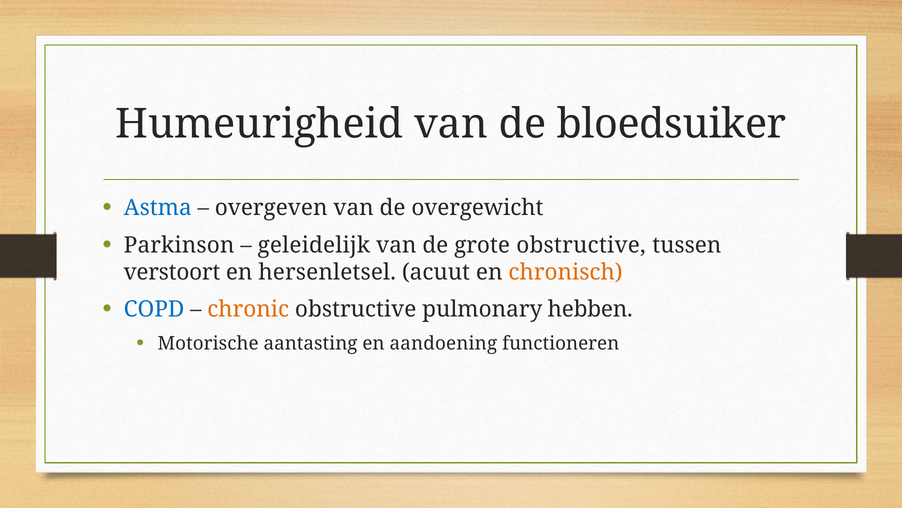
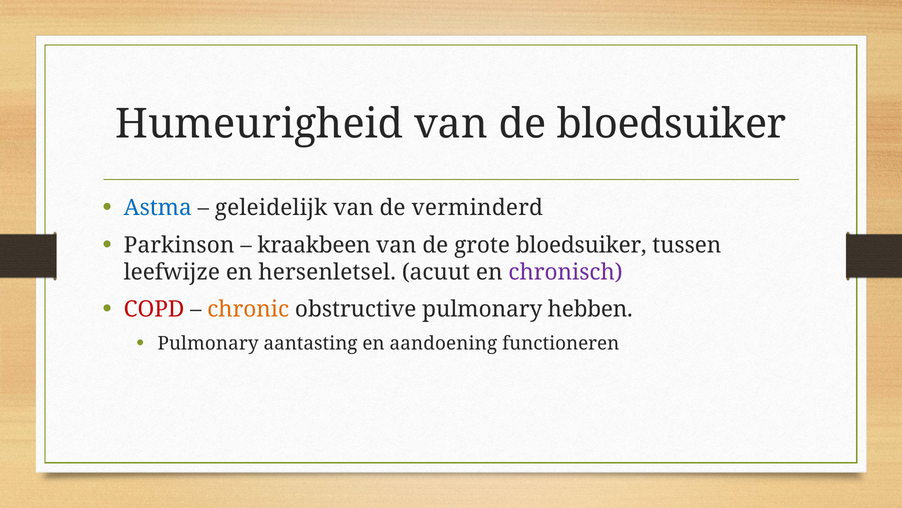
overgeven: overgeven -> geleidelijk
overgewicht: overgewicht -> verminderd
geleidelijk: geleidelijk -> kraakbeen
grote obstructive: obstructive -> bloedsuiker
verstoort: verstoort -> leefwijze
chronisch colour: orange -> purple
COPD colour: blue -> red
Motorische at (208, 343): Motorische -> Pulmonary
